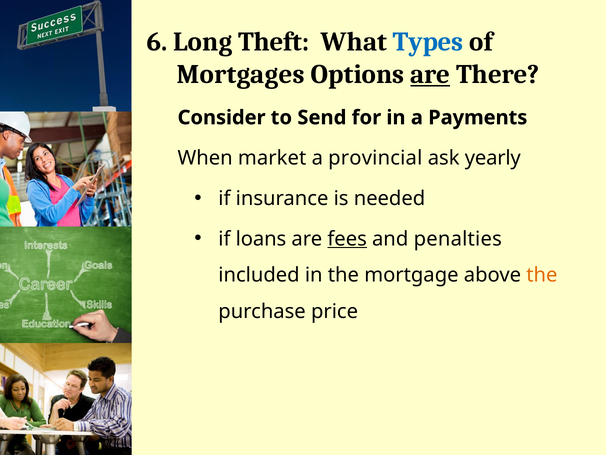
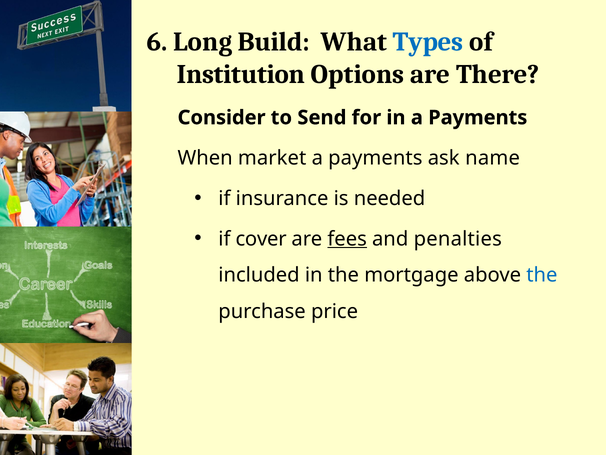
Theft: Theft -> Build
Mortgages: Mortgages -> Institution
are at (430, 74) underline: present -> none
provincial at (375, 158): provincial -> payments
yearly: yearly -> name
loans: loans -> cover
the at (542, 275) colour: orange -> blue
